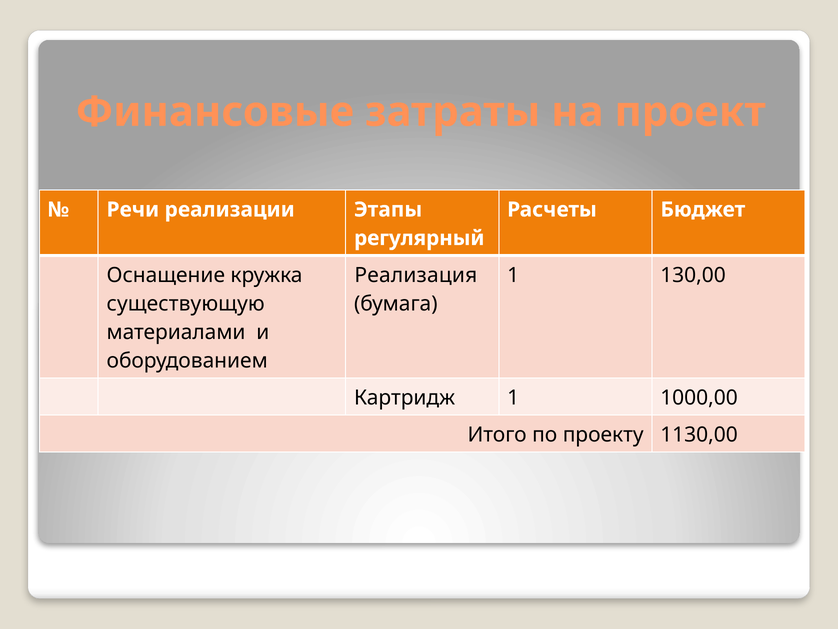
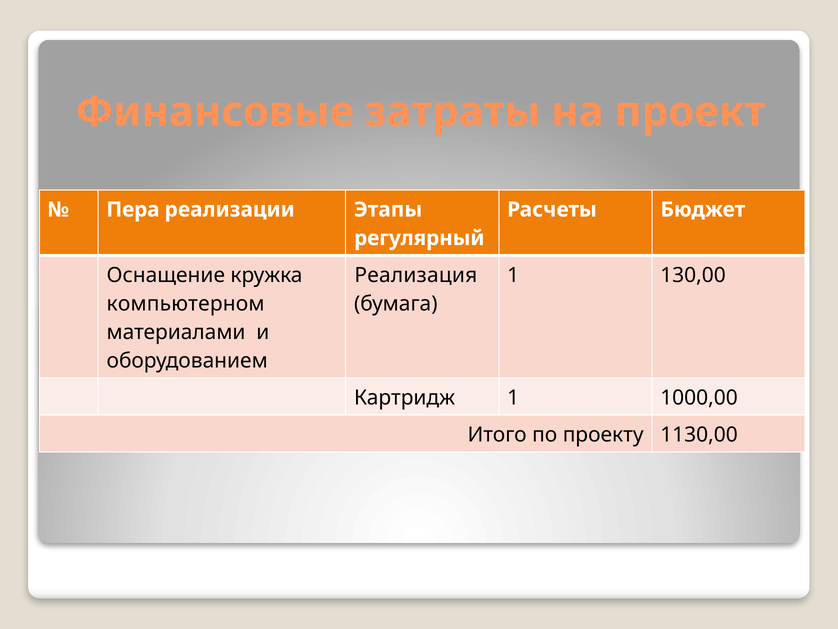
Речи: Речи -> Пера
существующую: существующую -> компьютерном
